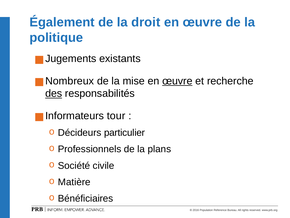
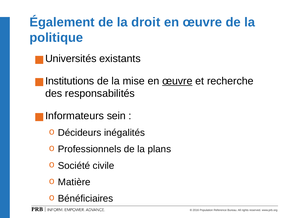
Jugements: Jugements -> Universités
Nombreux: Nombreux -> Institutions
des underline: present -> none
tour: tour -> sein
particulier: particulier -> inégalités
